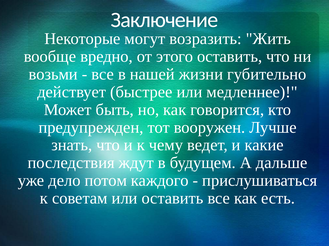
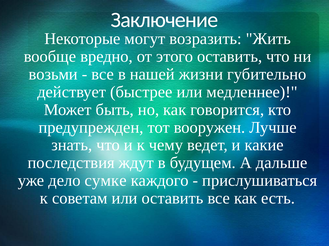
потом: потом -> сумке
